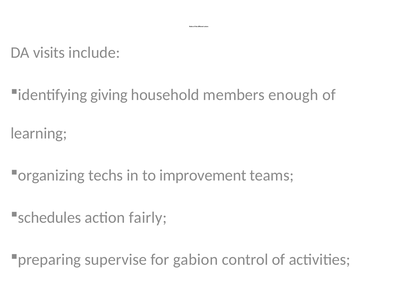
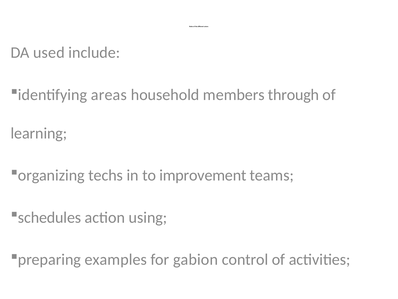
visits: visits -> used
giving: giving -> areas
enough: enough -> through
fairly: fairly -> using
supervise: supervise -> examples
